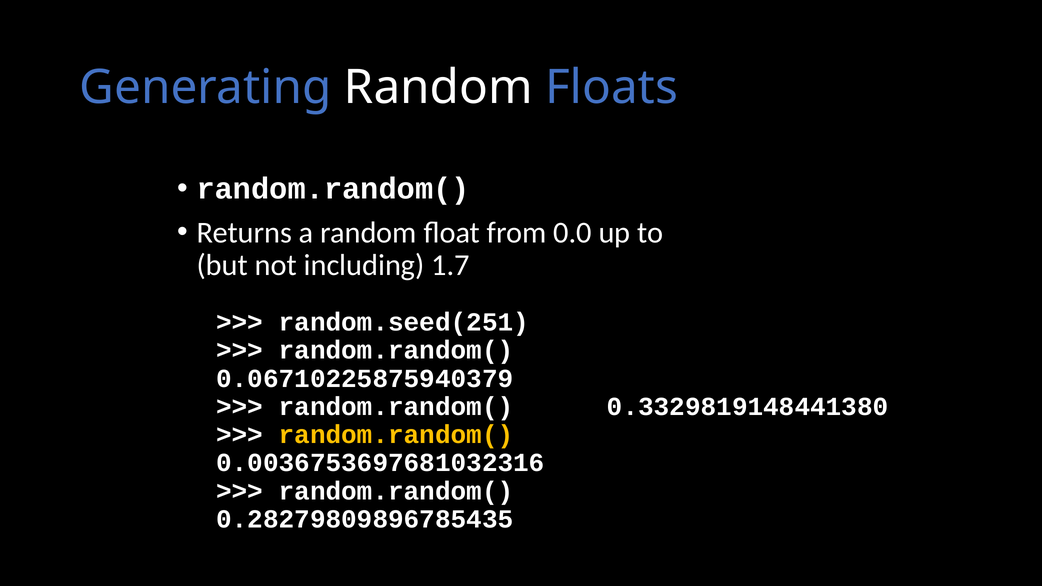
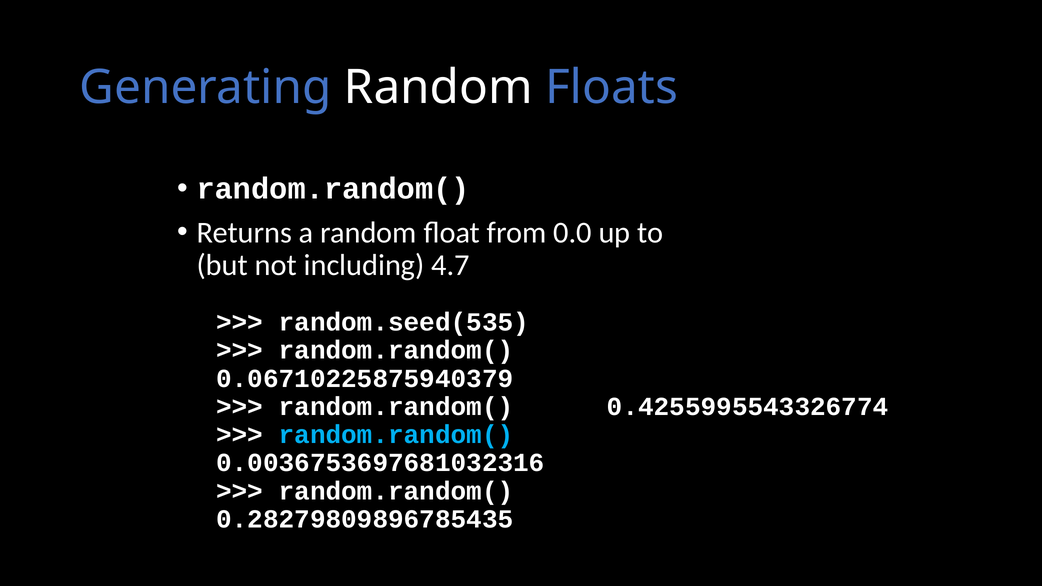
1.7: 1.7 -> 4.7
random.seed(251: random.seed(251 -> random.seed(535
0.3329819148441380: 0.3329819148441380 -> 0.4255995543326774
random.random( at (396, 435) colour: yellow -> light blue
